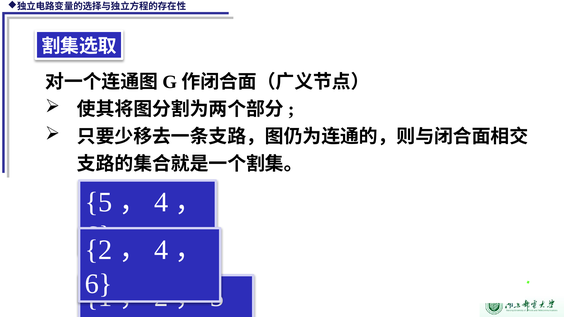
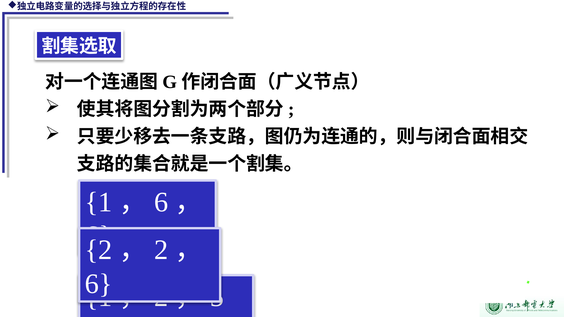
5 at (99, 202): 5 -> 1
4 at (161, 202): 4 -> 6
4 at (161, 250): 4 -> 2
